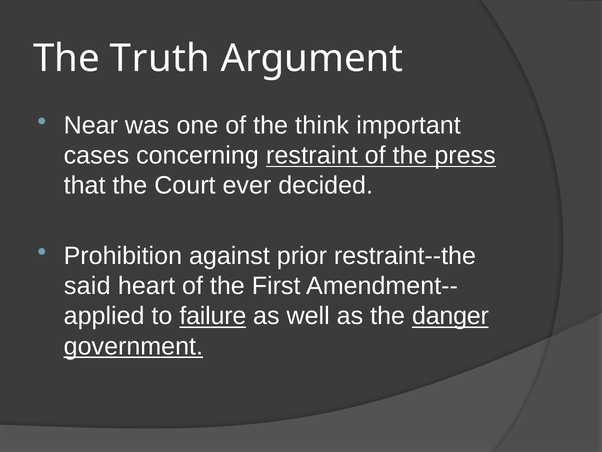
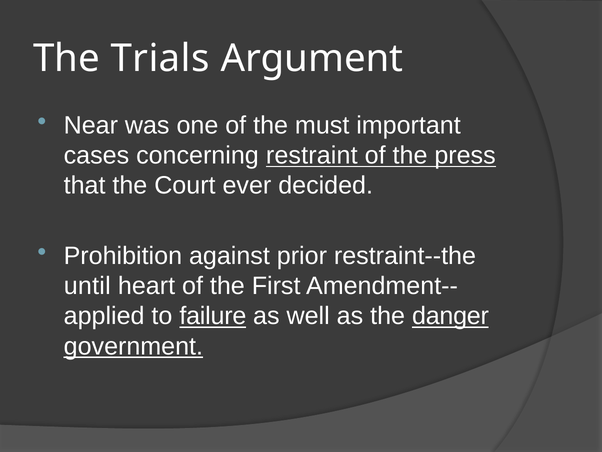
Truth: Truth -> Trials
think: think -> must
said: said -> until
